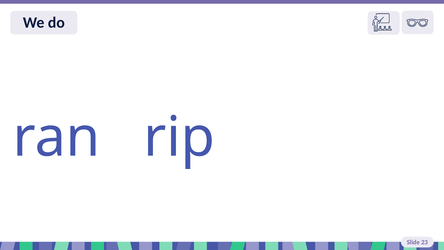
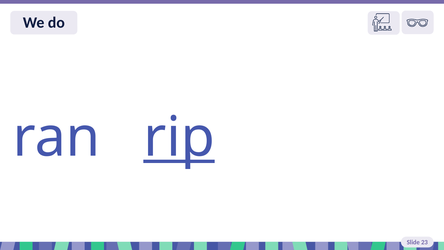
rip underline: none -> present
